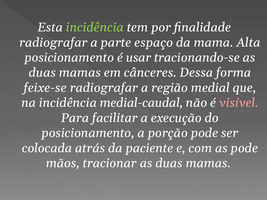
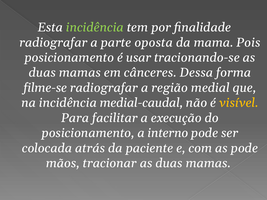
espaço: espaço -> oposta
Alta: Alta -> Pois
feixe-se: feixe-se -> filme-se
visível colour: pink -> yellow
porção: porção -> interno
